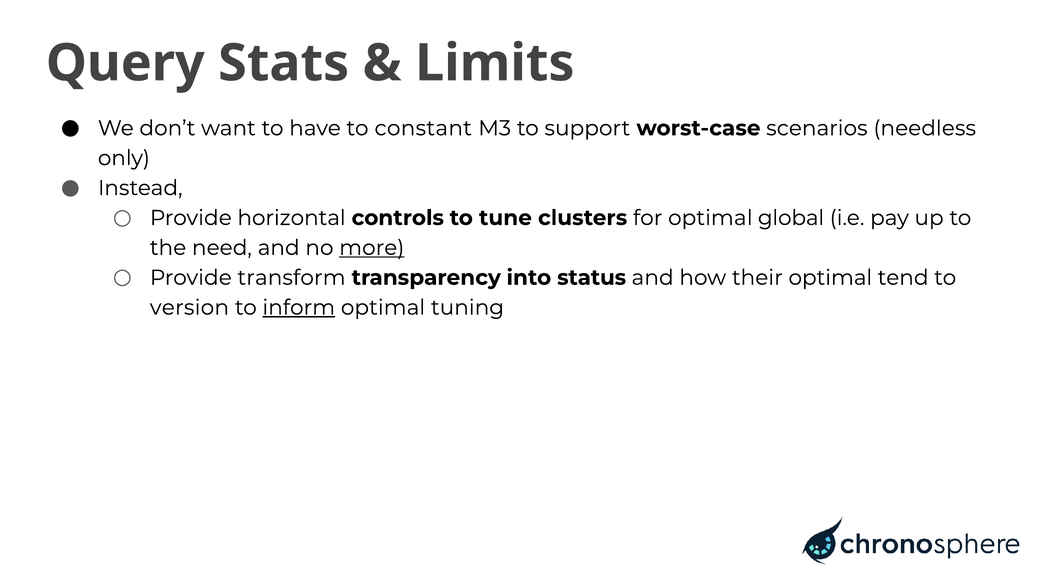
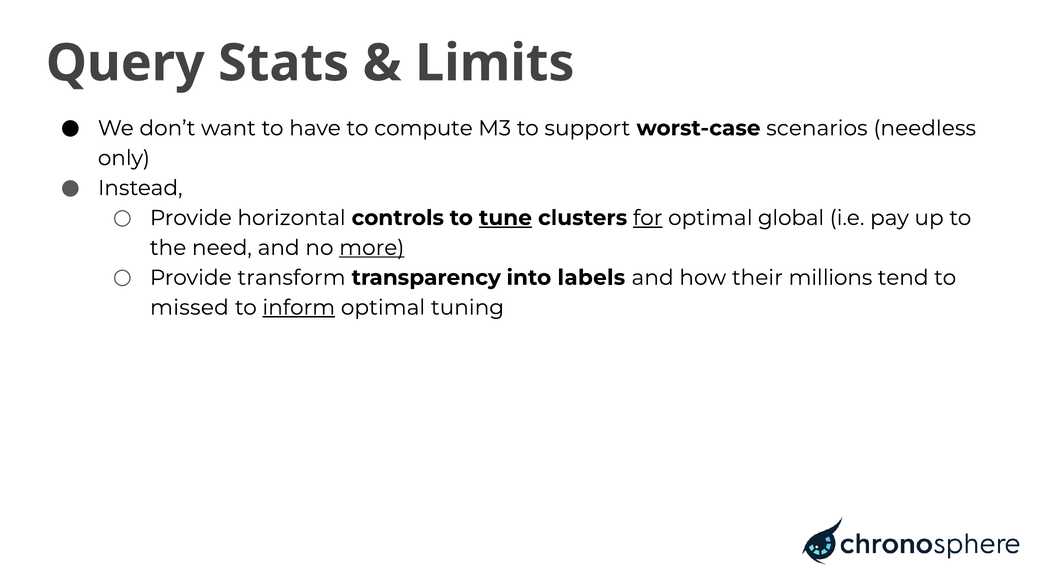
constant: constant -> compute
tune underline: none -> present
for underline: none -> present
status: status -> labels
their optimal: optimal -> millions
version: version -> missed
